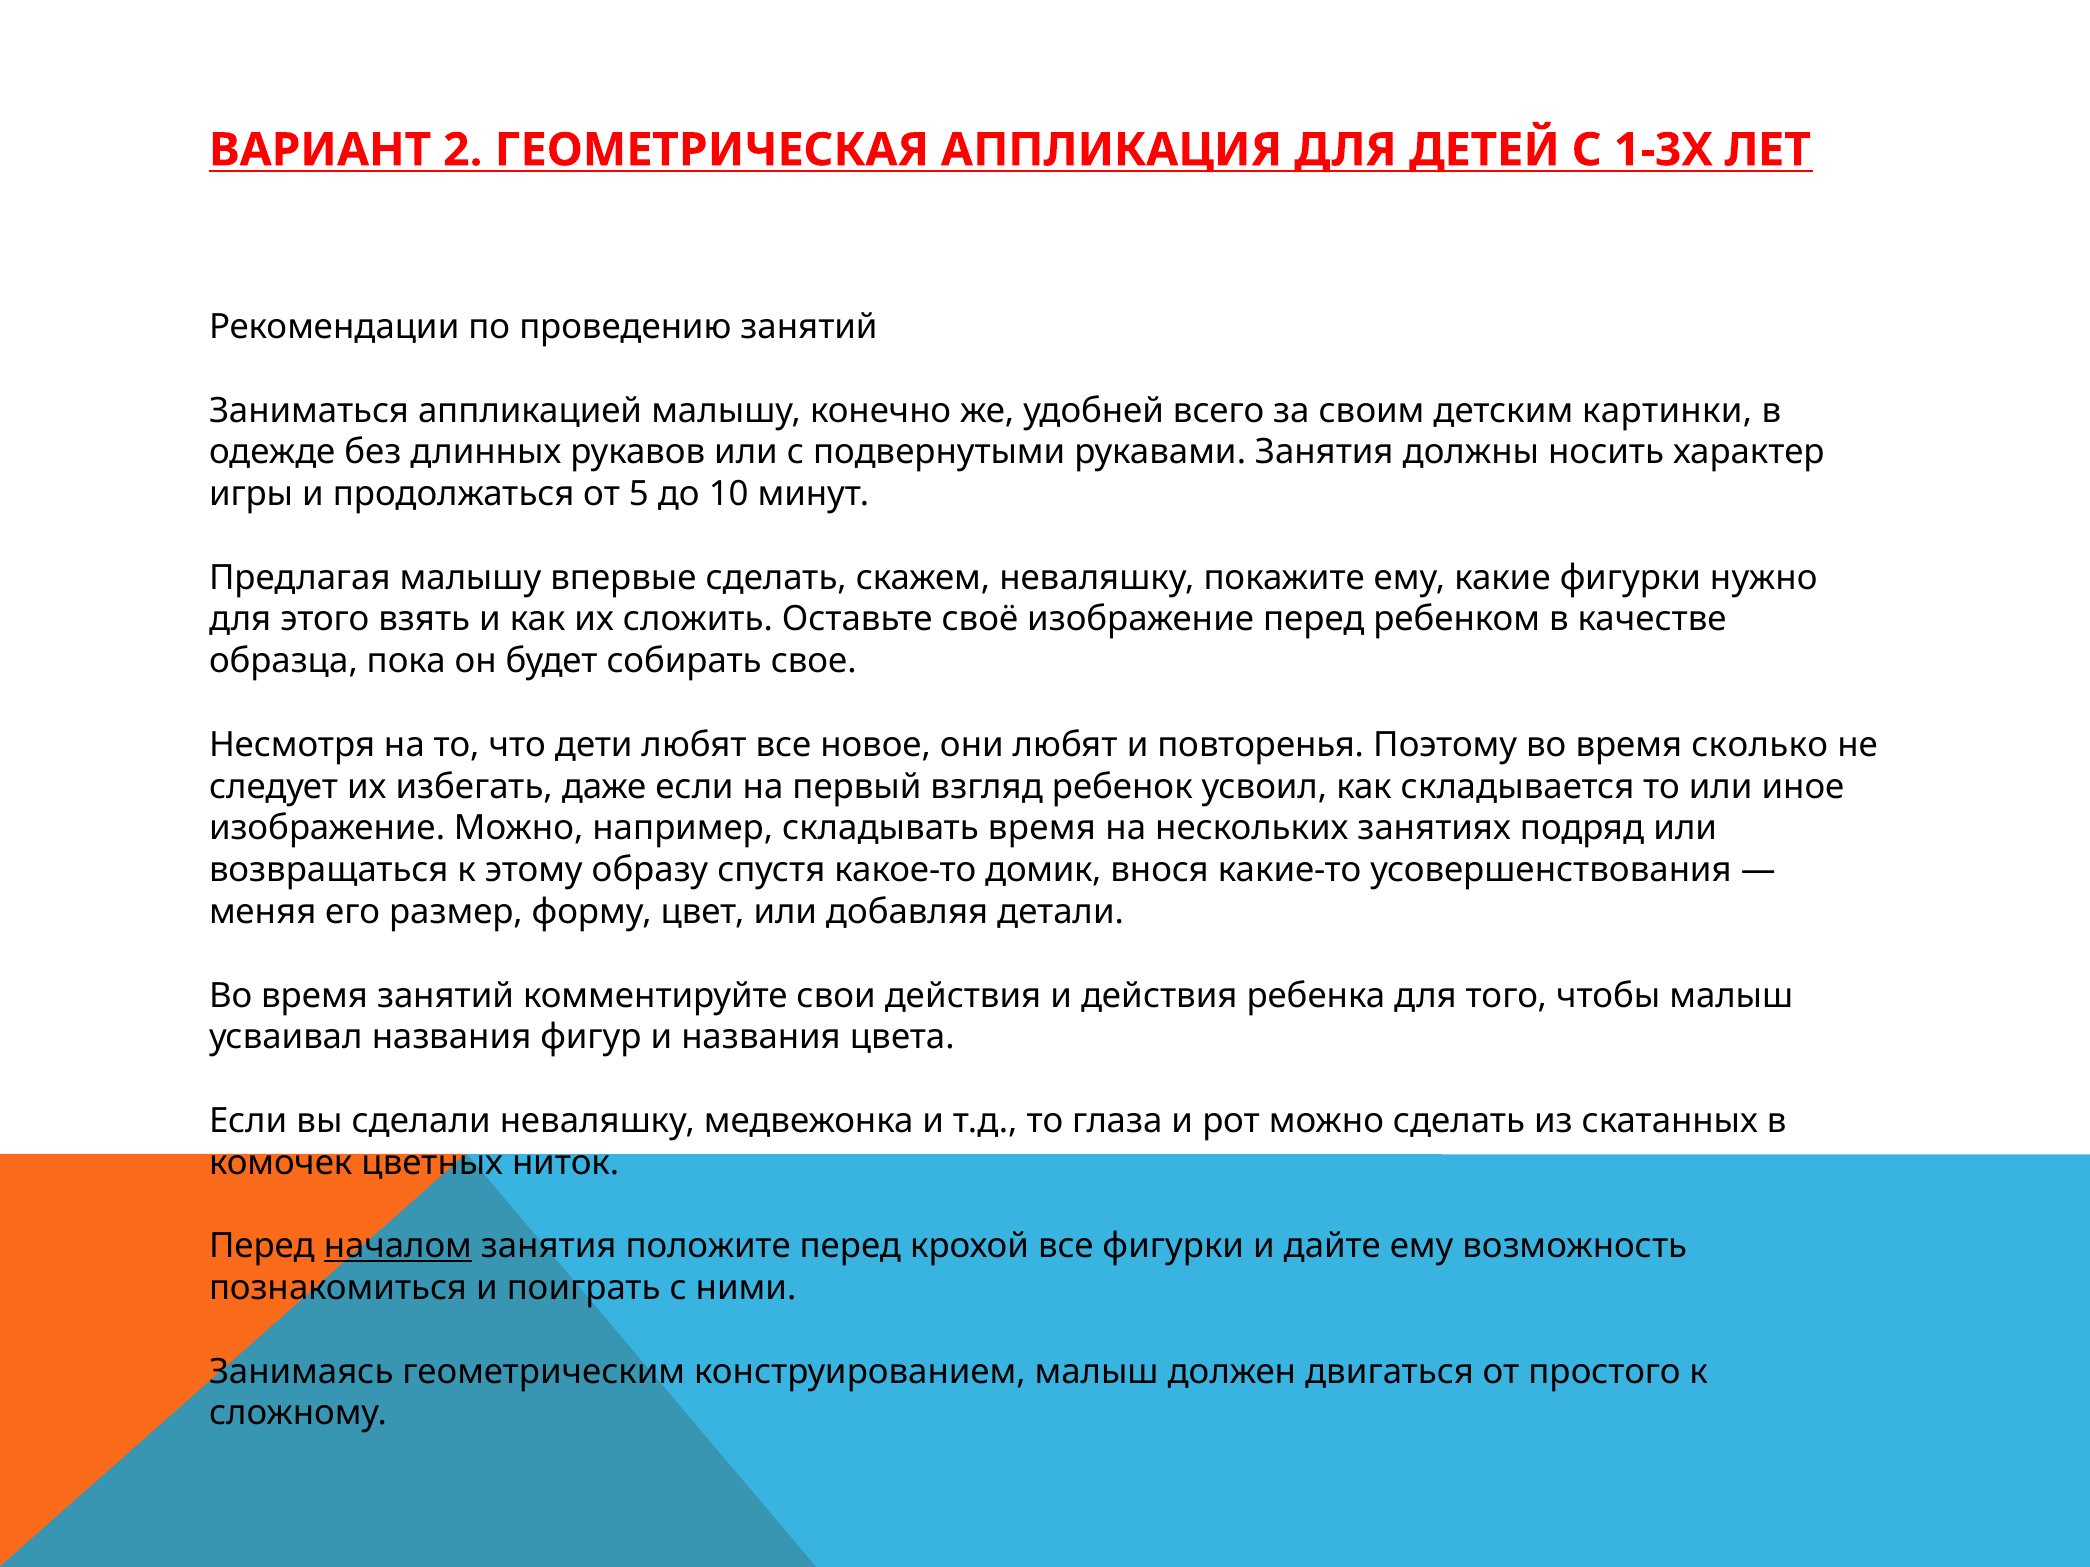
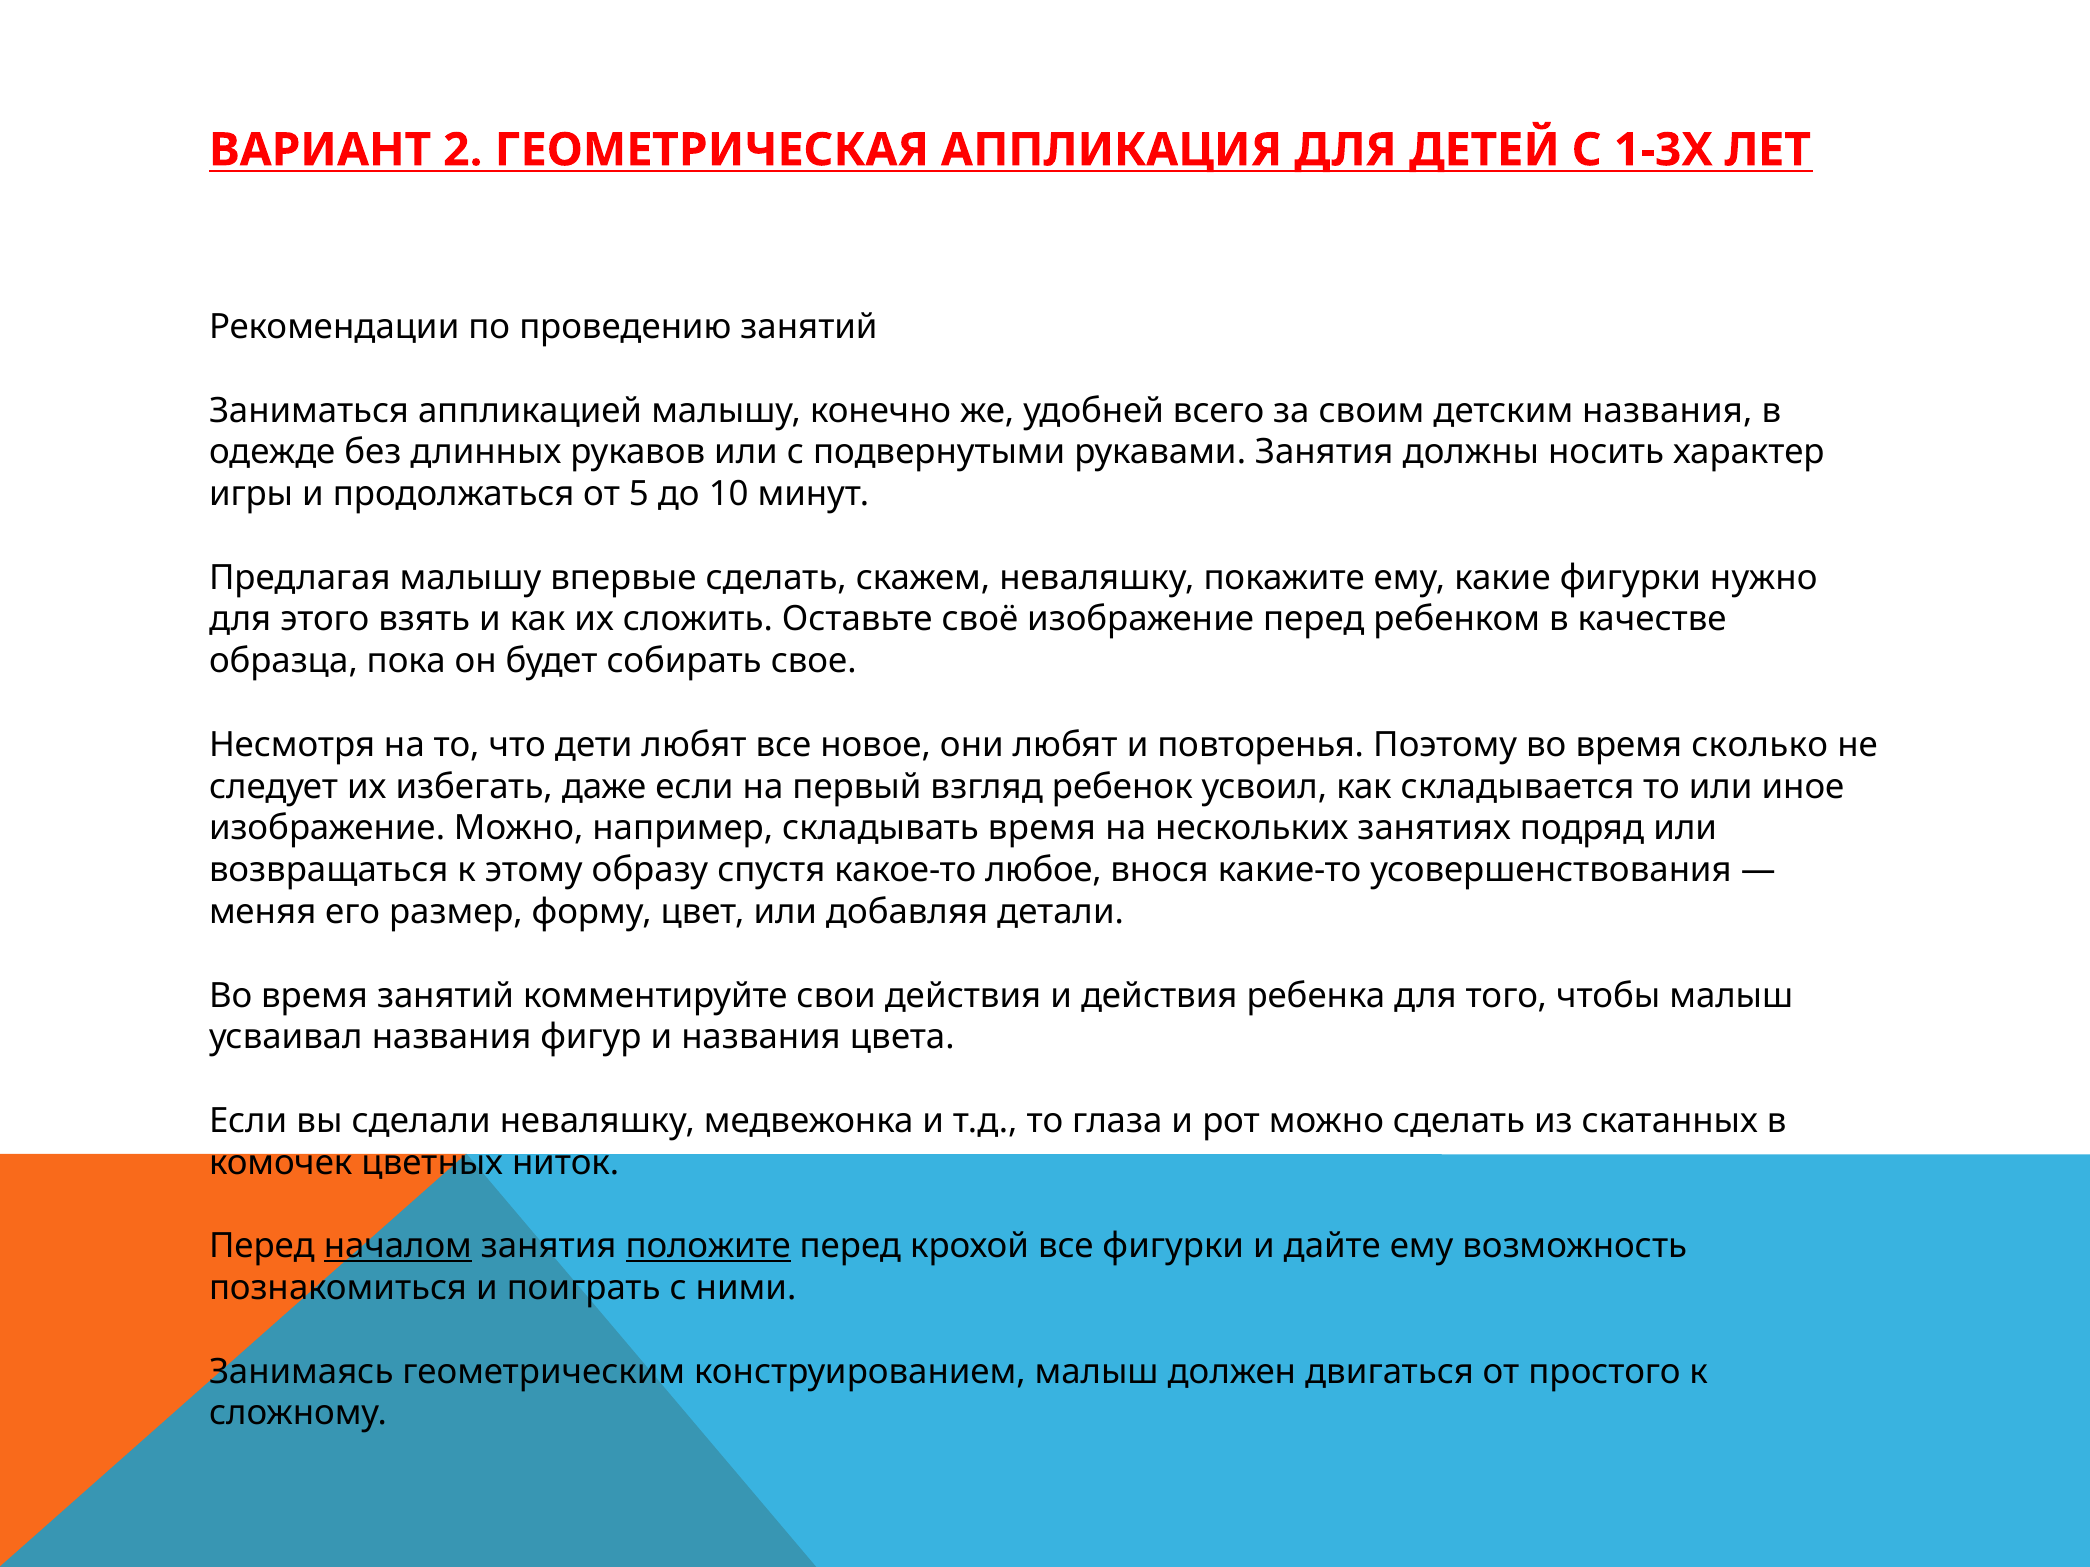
детским картинки: картинки -> названия
домик: домик -> любое
положите underline: none -> present
